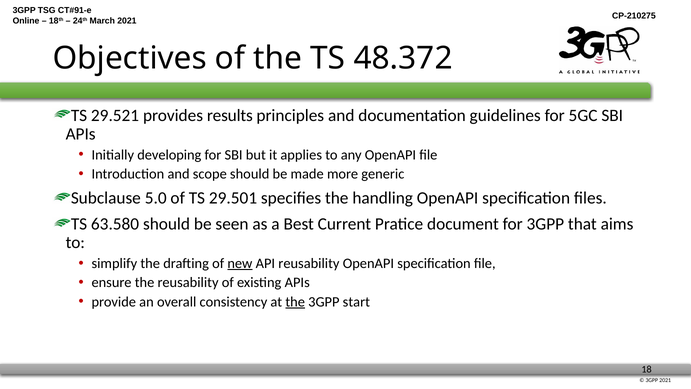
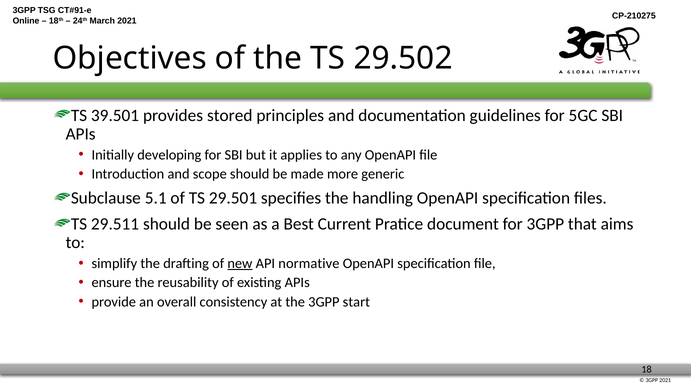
48.372: 48.372 -> 29.502
29.521: 29.521 -> 39.501
results: results -> stored
5.0: 5.0 -> 5.1
63.580: 63.580 -> 29.511
API reusability: reusability -> normative
the at (295, 302) underline: present -> none
